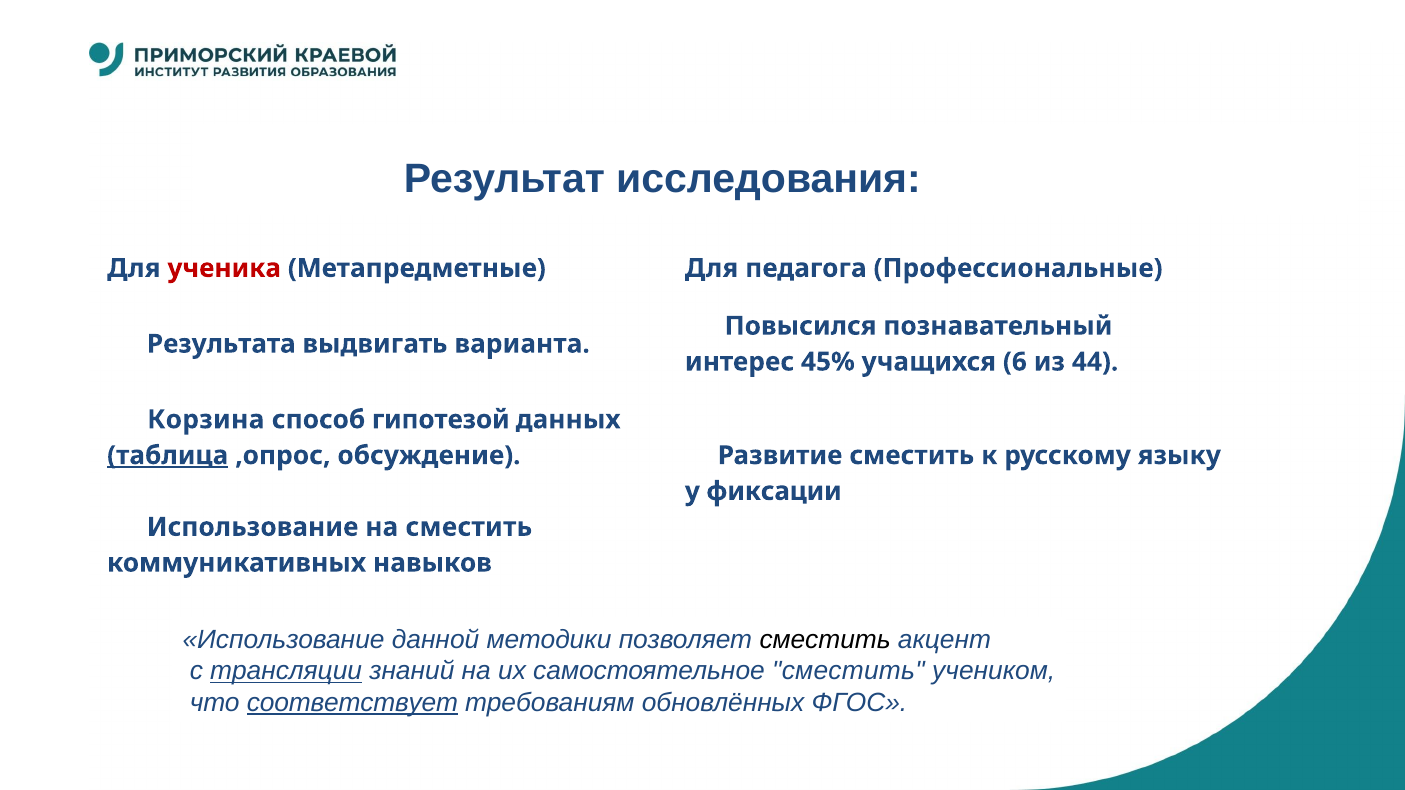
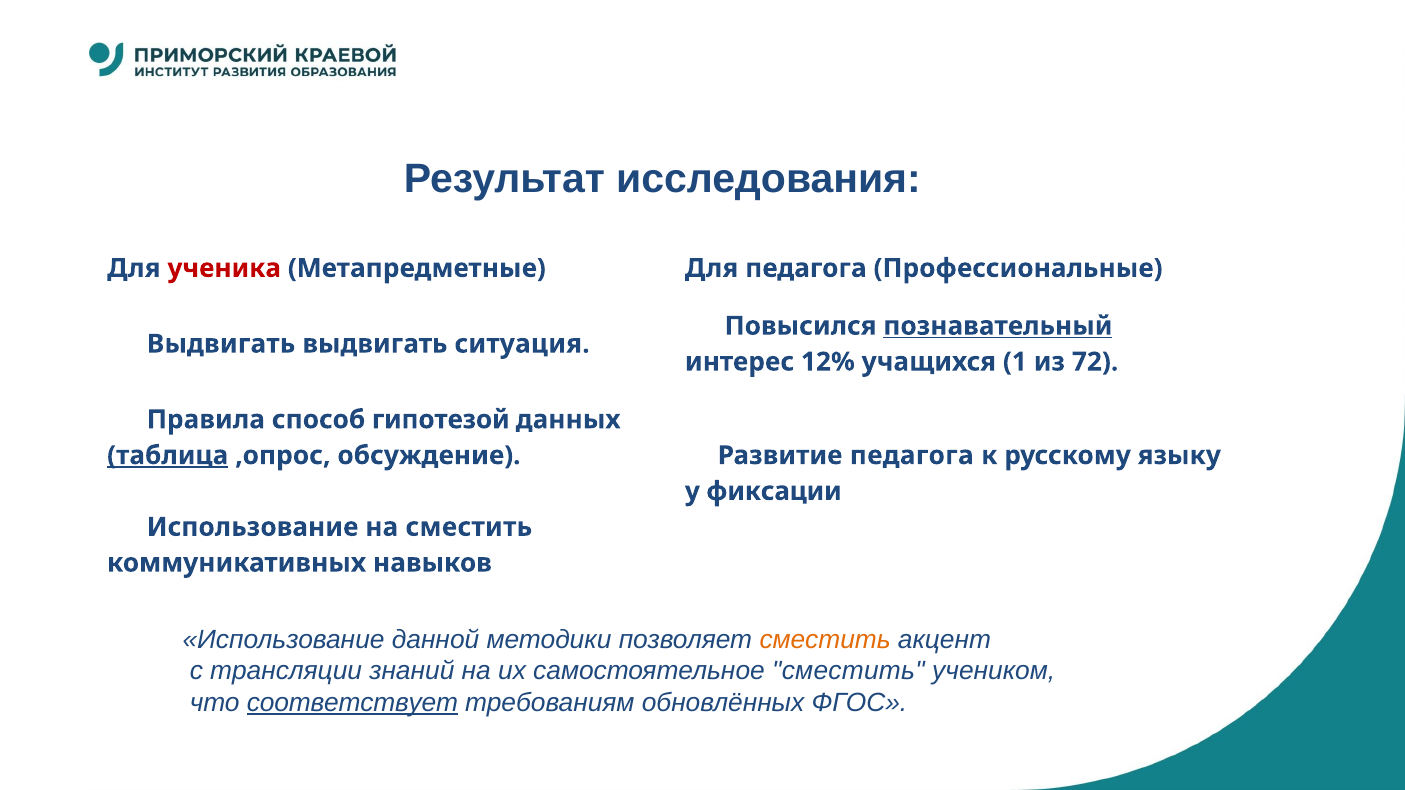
познавательный underline: none -> present
Результата at (221, 344): Результата -> Выдвигать
варианта: варианта -> ситуация
45%: 45% -> 12%
6: 6 -> 1
44: 44 -> 72
Корзина: Корзина -> Правила
сместить at (912, 456): сместить -> педагога
сместить at (825, 640) colour: black -> orange
трансляции underline: present -> none
